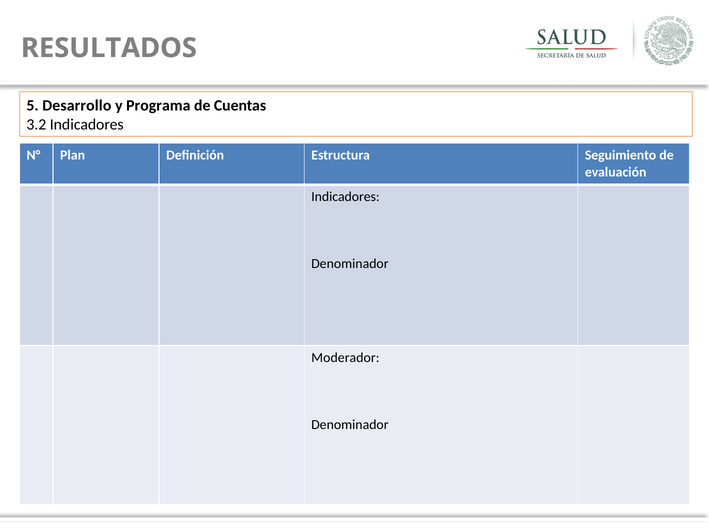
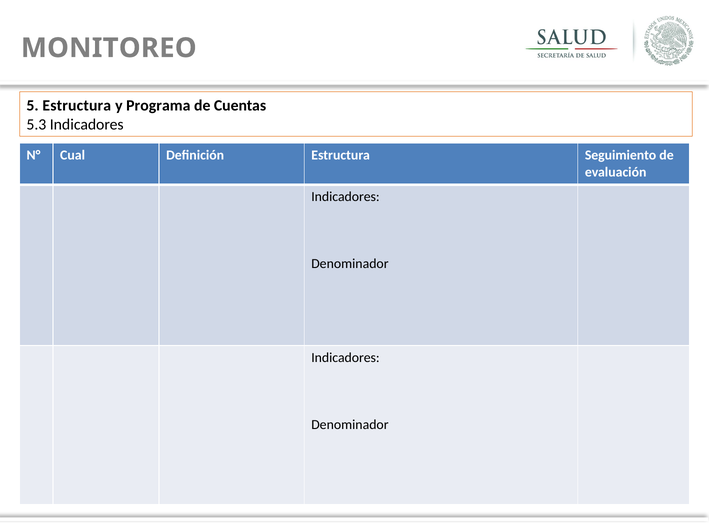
RESULTADOS: RESULTADOS -> MONITOREO
5 Desarrollo: Desarrollo -> Estructura
3.2: 3.2 -> 5.3
Plan: Plan -> Cual
Moderador at (345, 358): Moderador -> Indicadores
